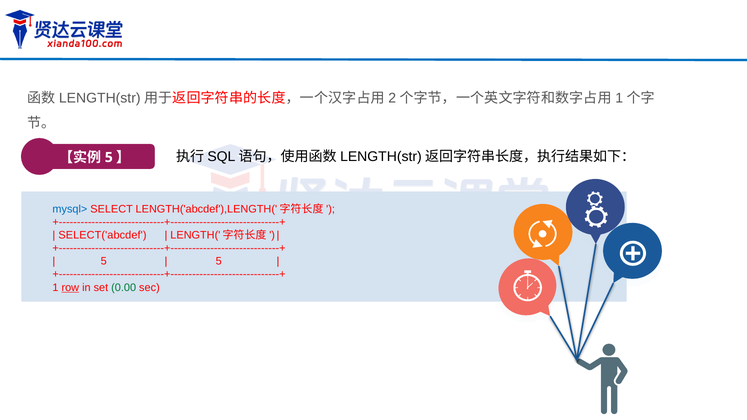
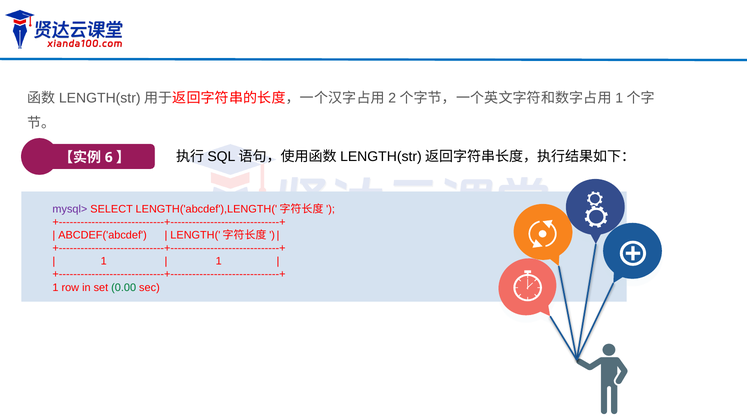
5 at (109, 157): 5 -> 6
mysql> colour: blue -> purple
SELECT('abcdef: SELECT('abcdef -> ABCDEF('abcdef
5 at (104, 261): 5 -> 1
5 at (219, 261): 5 -> 1
row underline: present -> none
